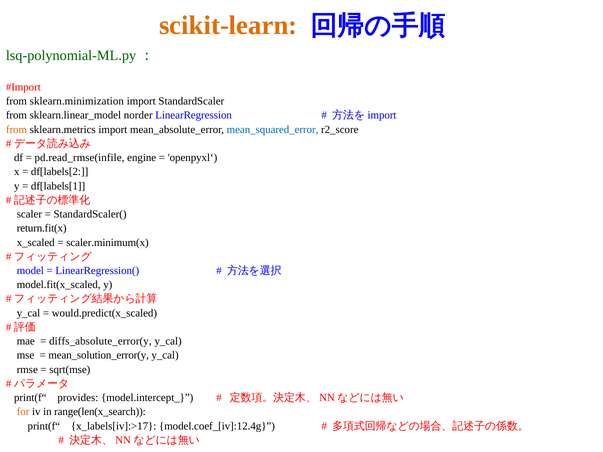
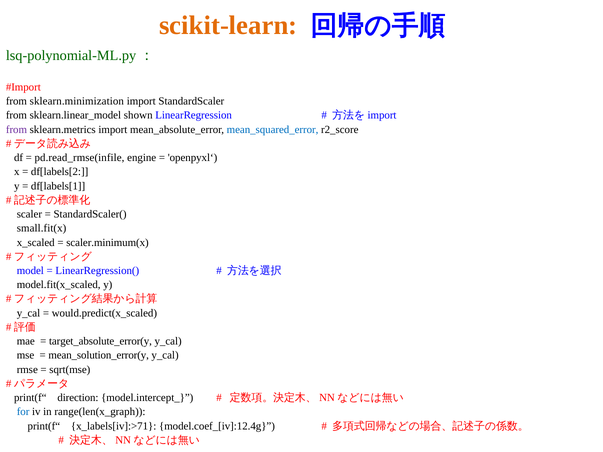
norder: norder -> shown
from at (16, 130) colour: orange -> purple
return.fit(x: return.fit(x -> small.fit(x
diffs_absolute_error(y: diffs_absolute_error(y -> target_absolute_error(y
provides: provides -> direction
for colour: orange -> blue
range(len(x_search: range(len(x_search -> range(len(x_graph
x_labels[iv]:>17: x_labels[iv]:>17 -> x_labels[iv]:>71
